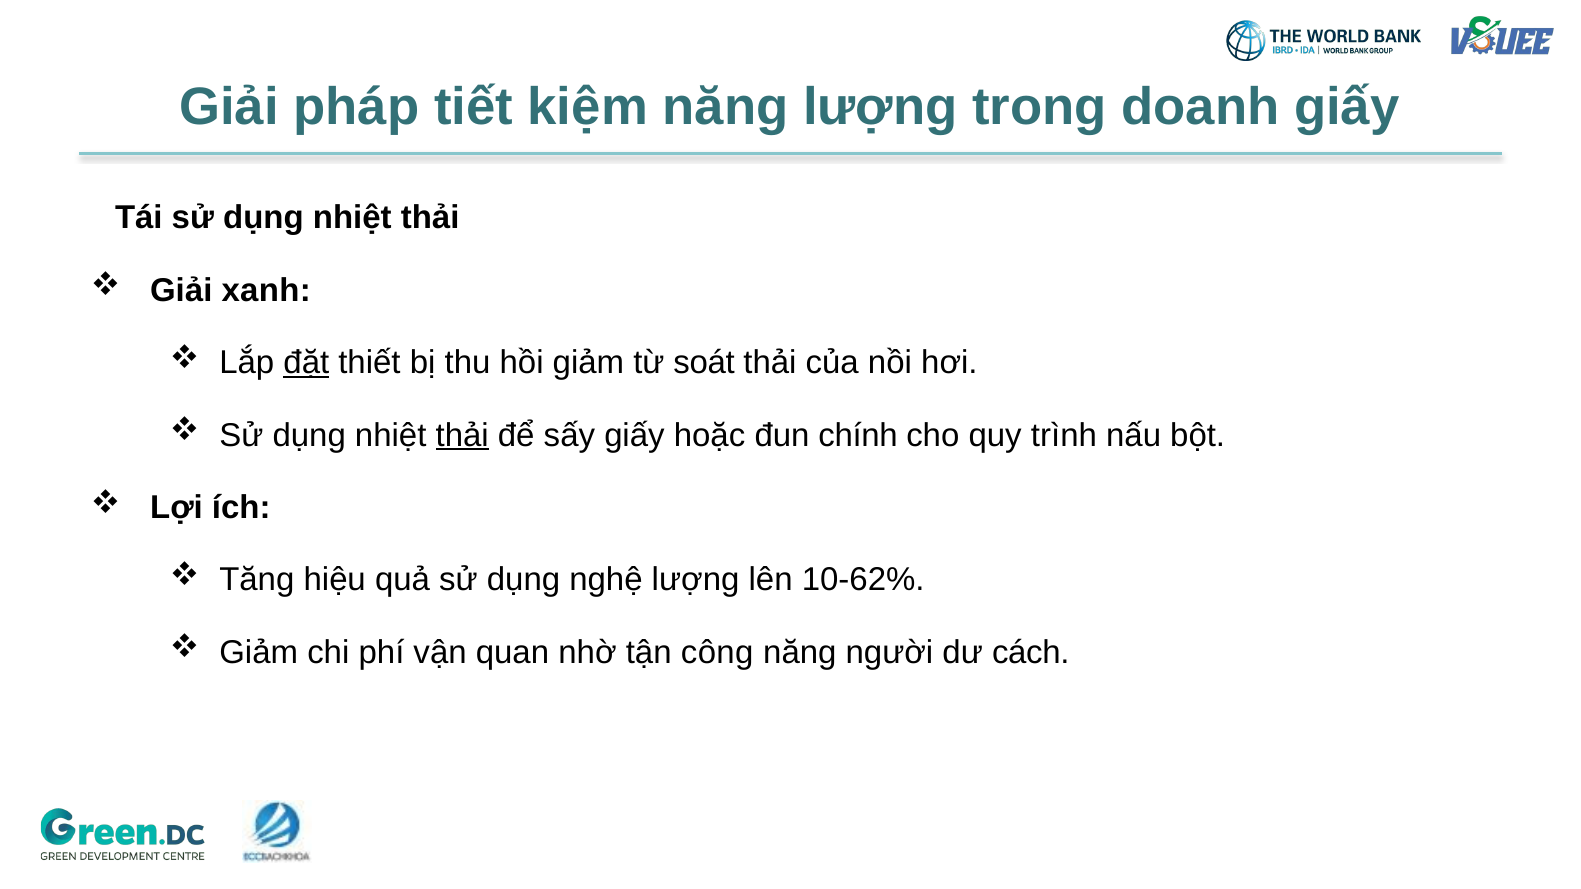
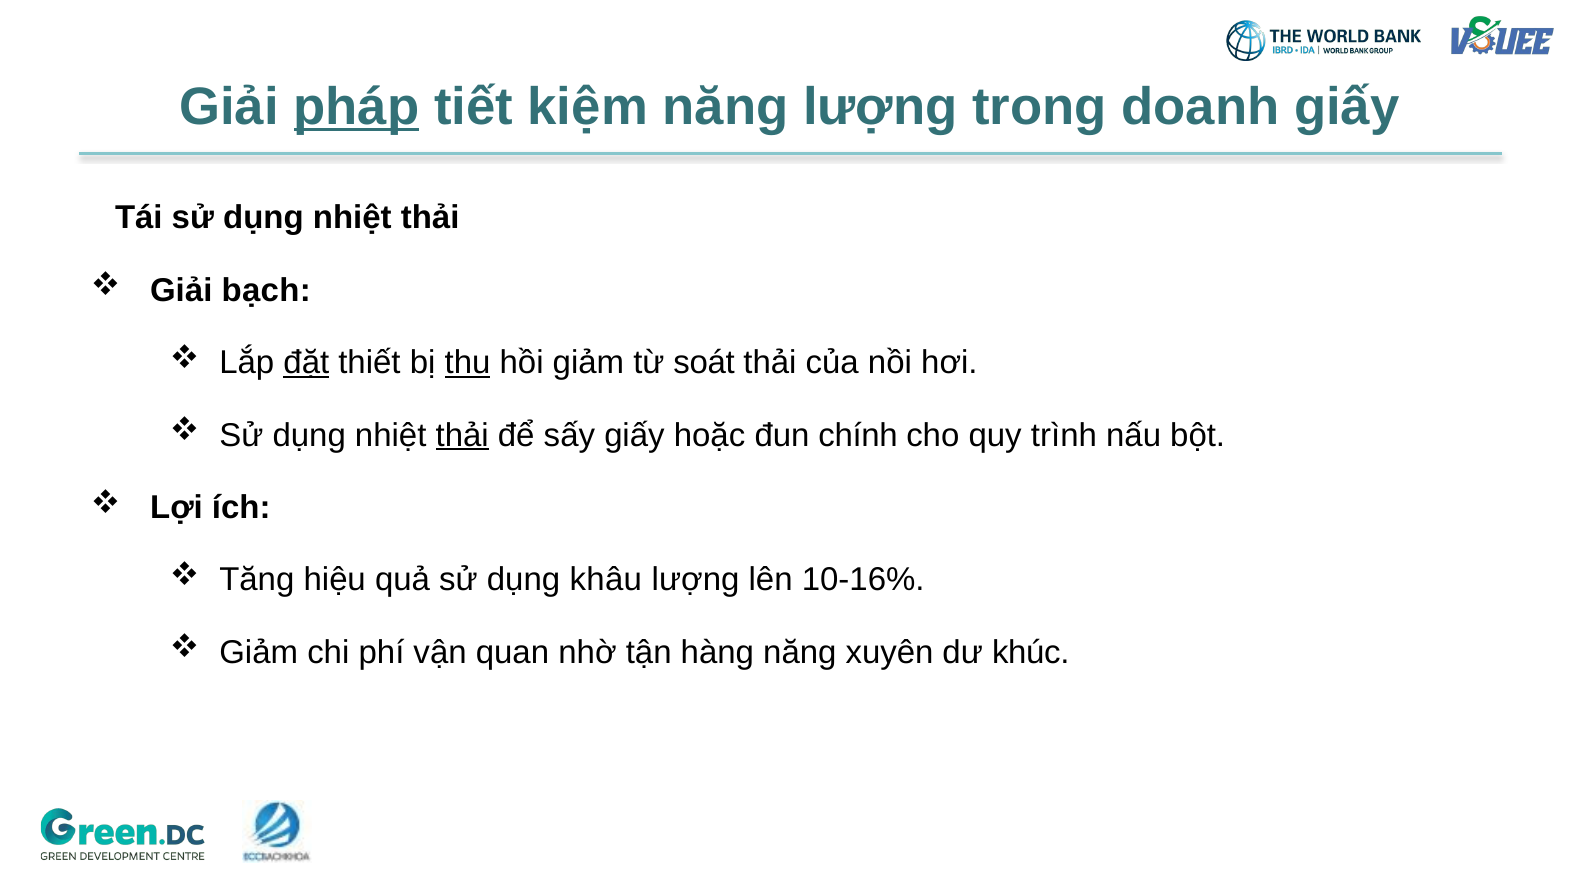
pháp underline: none -> present
xanh: xanh -> bạch
thu underline: none -> present
nghệ: nghệ -> khâu
10-62%: 10-62% -> 10-16%
công: công -> hàng
người: người -> xuyên
cách: cách -> khúc
